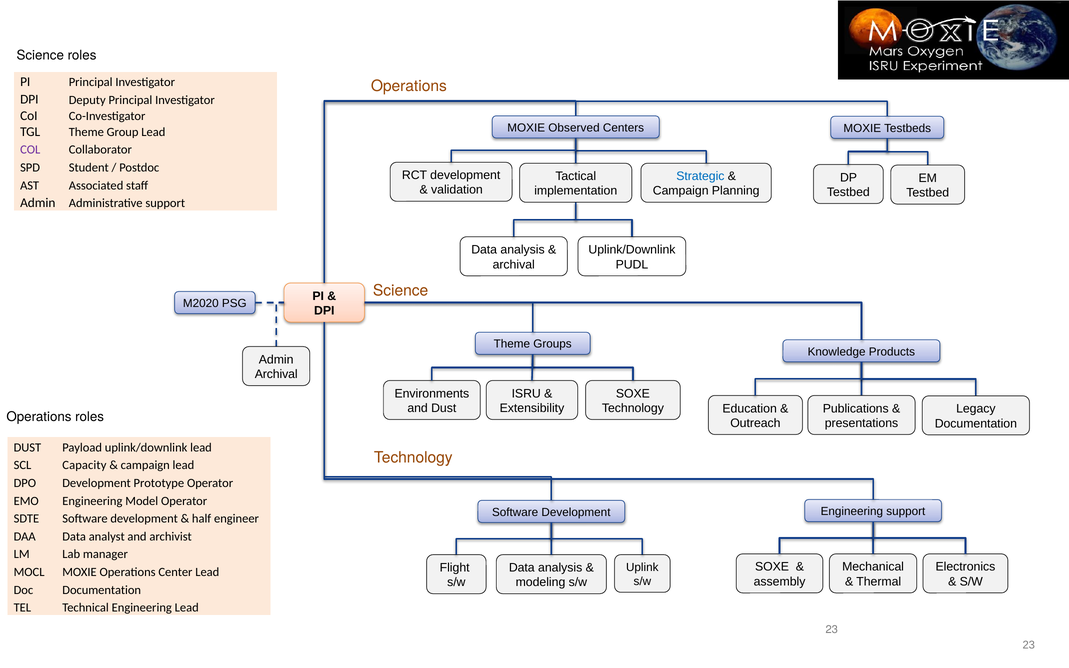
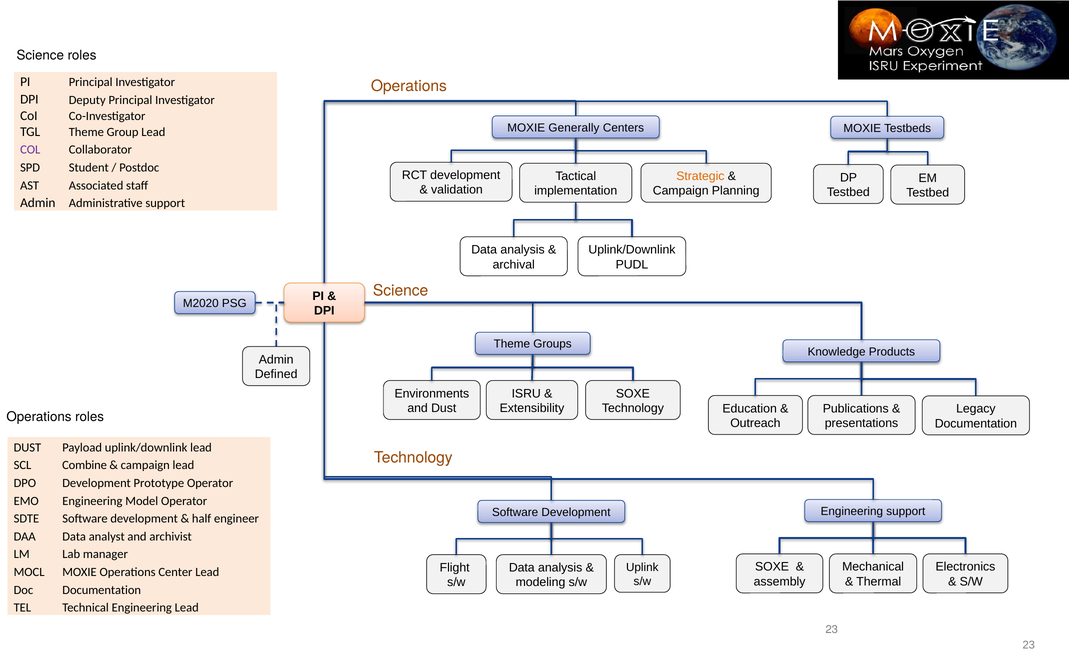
Observed: Observed -> Generally
Strategic colour: blue -> orange
Archival at (276, 374): Archival -> Defined
Capacity: Capacity -> Combine
